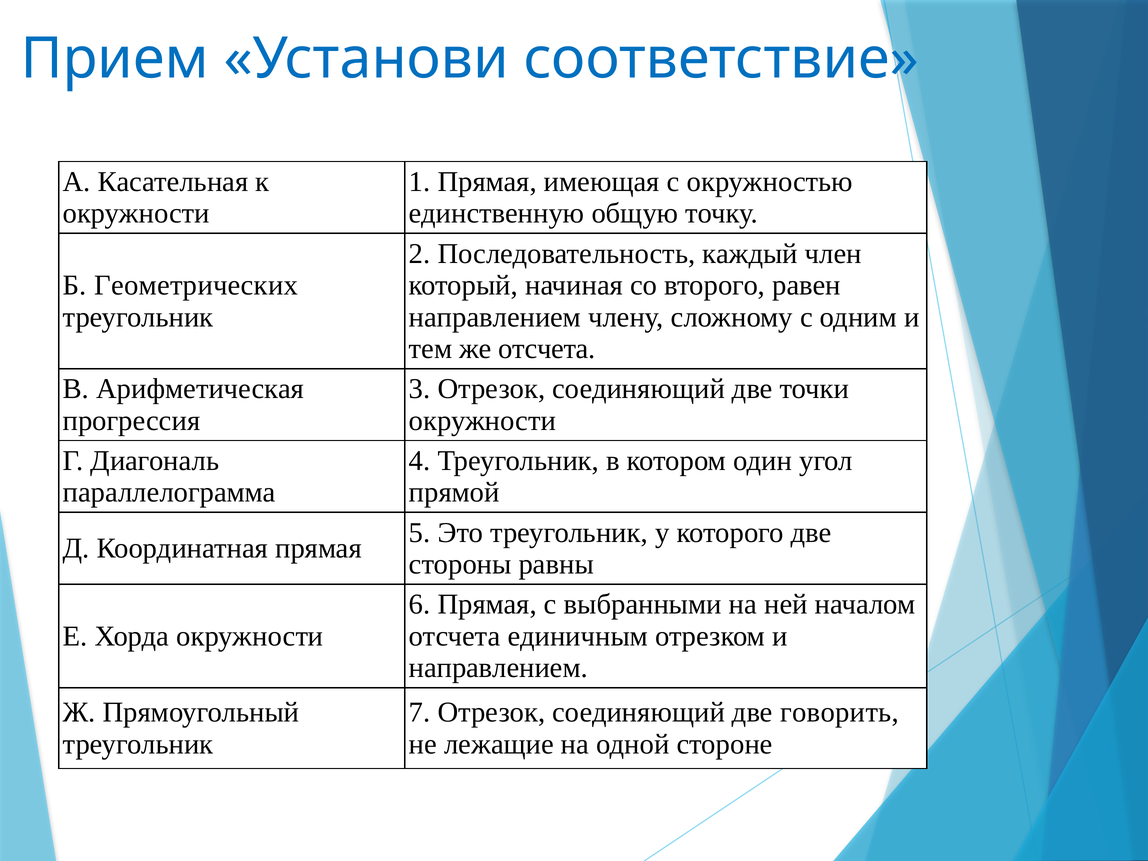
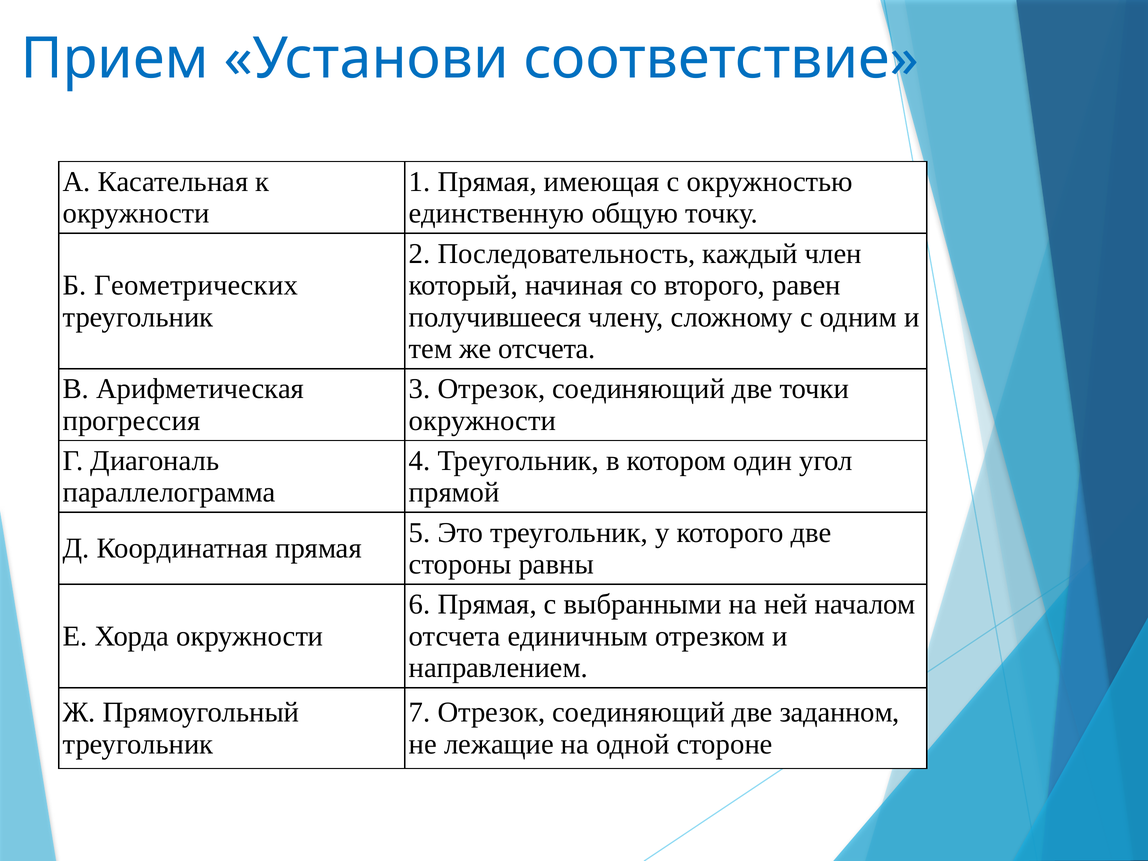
направлением at (495, 317): направлением -> получившееся
говорить: говорить -> заданном
